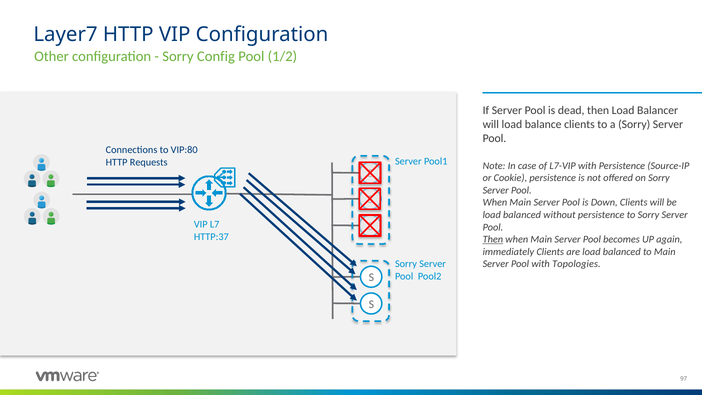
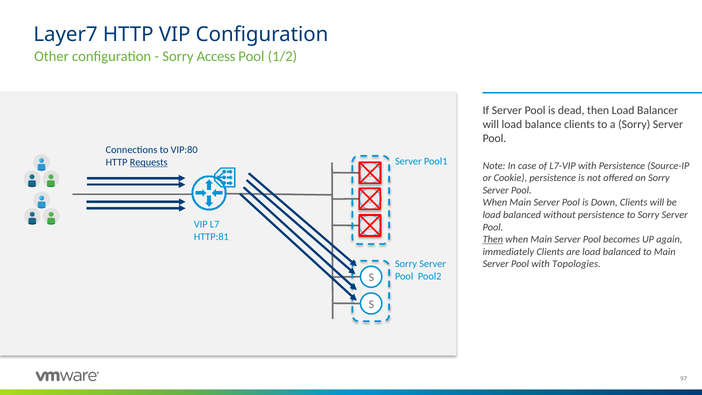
Config: Config -> Access
Requests underline: none -> present
HTTP:37: HTTP:37 -> HTTP:81
